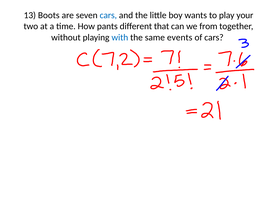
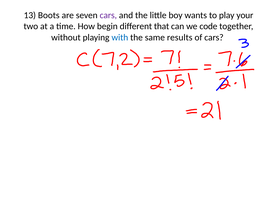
cars at (108, 15) colour: blue -> purple
pants: pants -> begin
from: from -> code
events: events -> results
